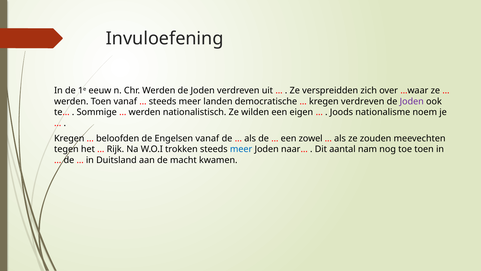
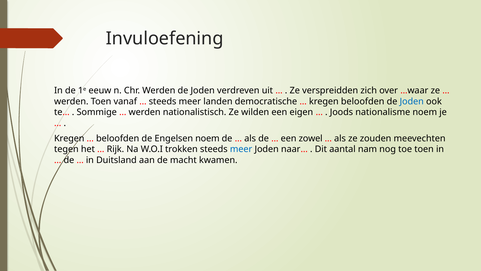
kregen verdreven: verdreven -> beloofden
Joden at (412, 101) colour: purple -> blue
Engelsen vanaf: vanaf -> noem
